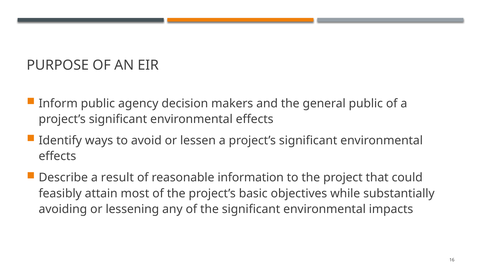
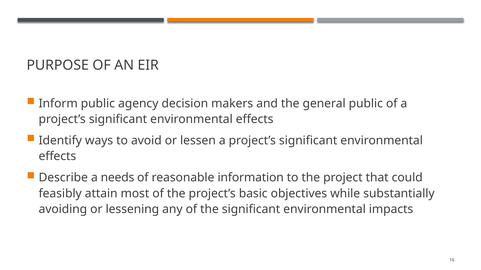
result: result -> needs
